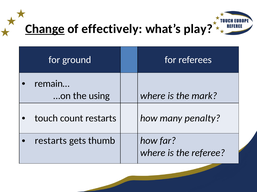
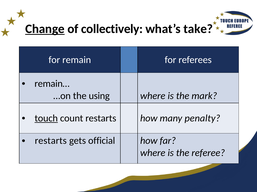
effectively: effectively -> collectively
play: play -> take
ground: ground -> remain
touch underline: none -> present
thumb: thumb -> official
